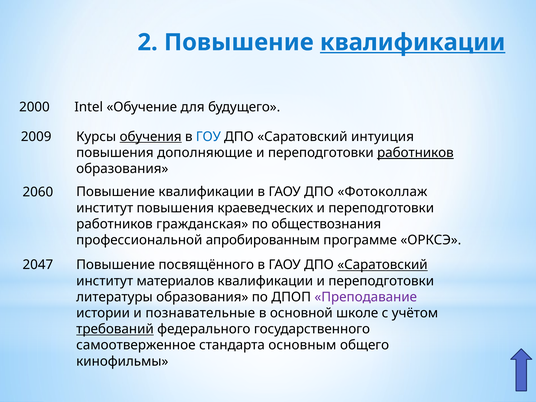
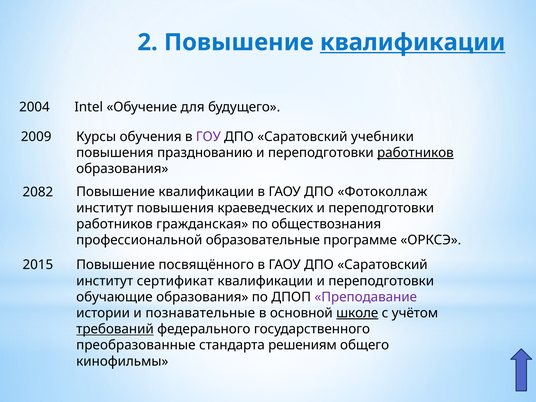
2000: 2000 -> 2004
обучения underline: present -> none
ГОУ colour: blue -> purple
интуиция: интуиция -> учебники
дополняющие: дополняющие -> празднованию
2060: 2060 -> 2082
апробированным: апробированным -> образовательные
2047: 2047 -> 2015
Саратовский at (383, 265) underline: present -> none
материалов: материалов -> сертификат
литературы: литературы -> обучающие
школе underline: none -> present
самоотверженное: самоотверженное -> преобразованные
основным: основным -> решениям
